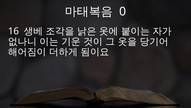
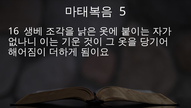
0: 0 -> 5
